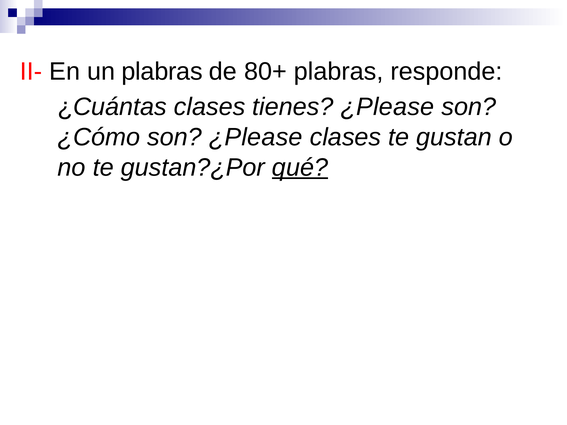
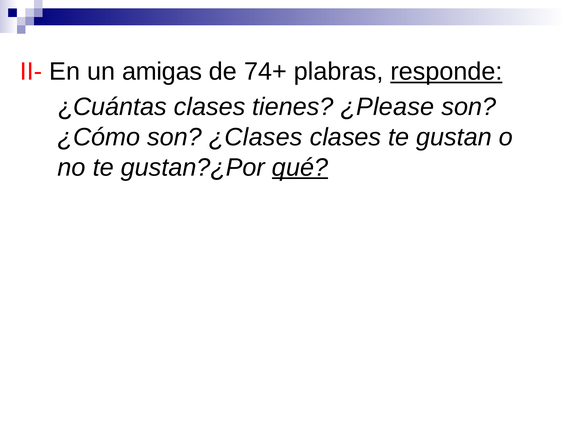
un plabras: plabras -> amigas
80+: 80+ -> 74+
responde underline: none -> present
son ¿Please: ¿Please -> ¿Clases
